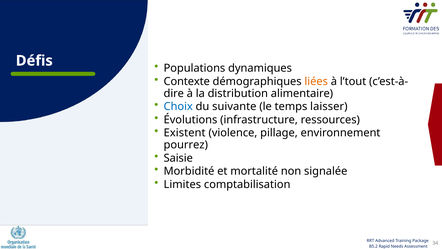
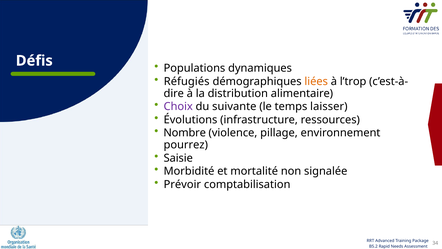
Contexte: Contexte -> Réfugiés
l’tout: l’tout -> l’trop
Choix colour: blue -> purple
Existent: Existent -> Nombre
Limites: Limites -> Prévoir
